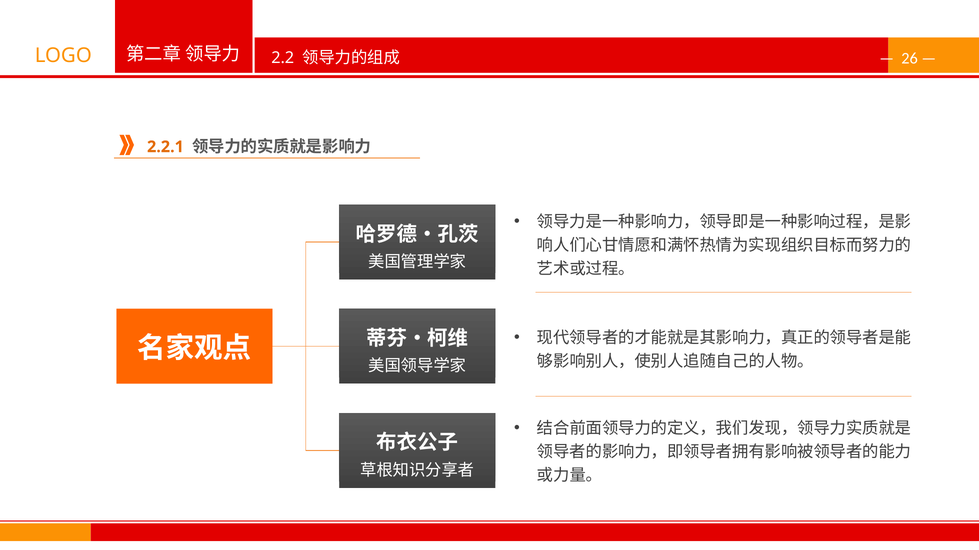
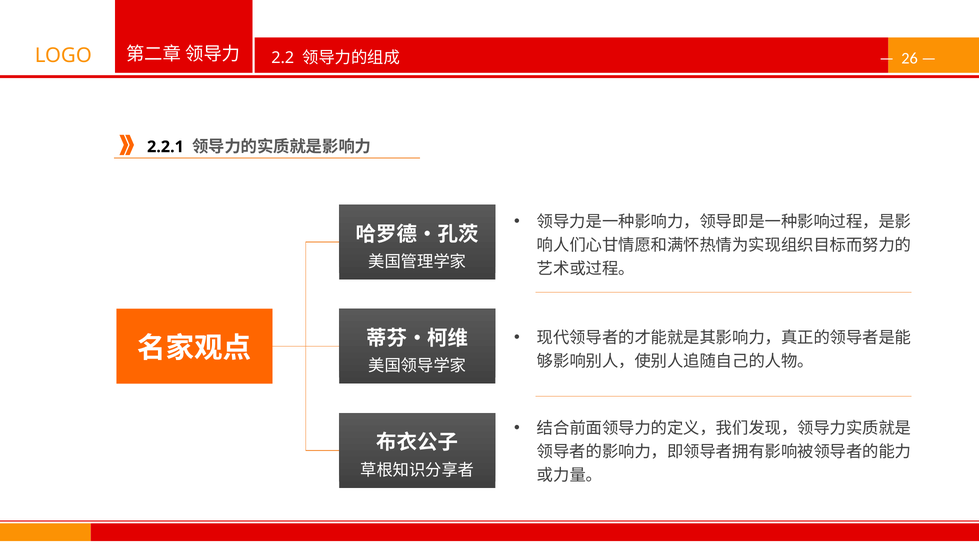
2.2.1 colour: orange -> black
